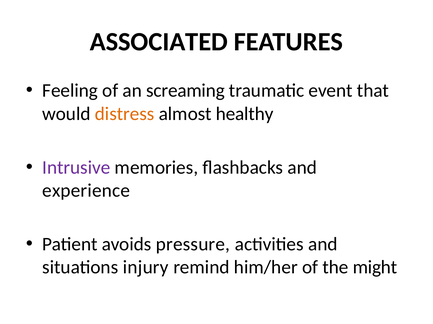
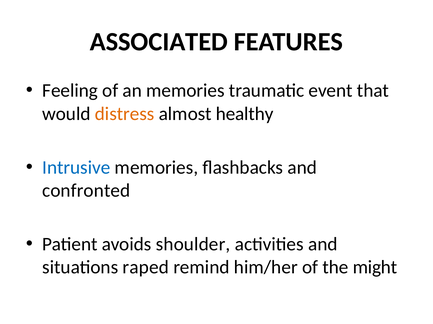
an screaming: screaming -> memories
Intrusive colour: purple -> blue
experience: experience -> confronted
pressure: pressure -> shoulder
injury: injury -> raped
